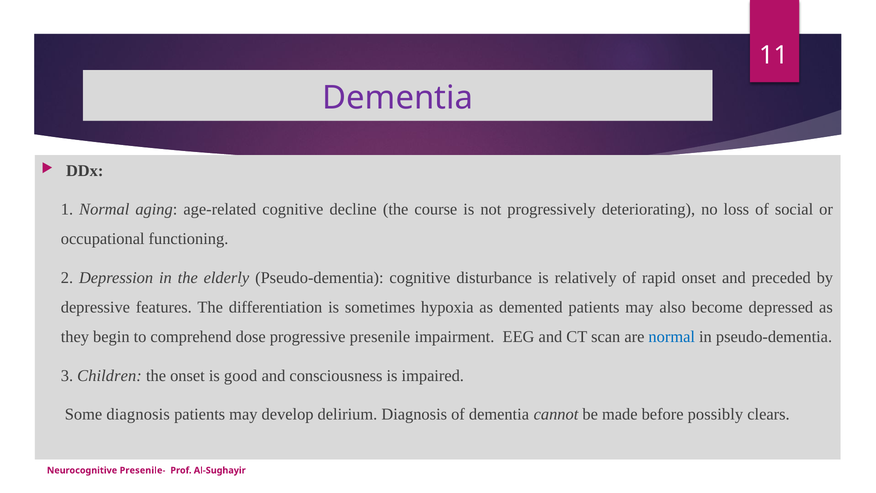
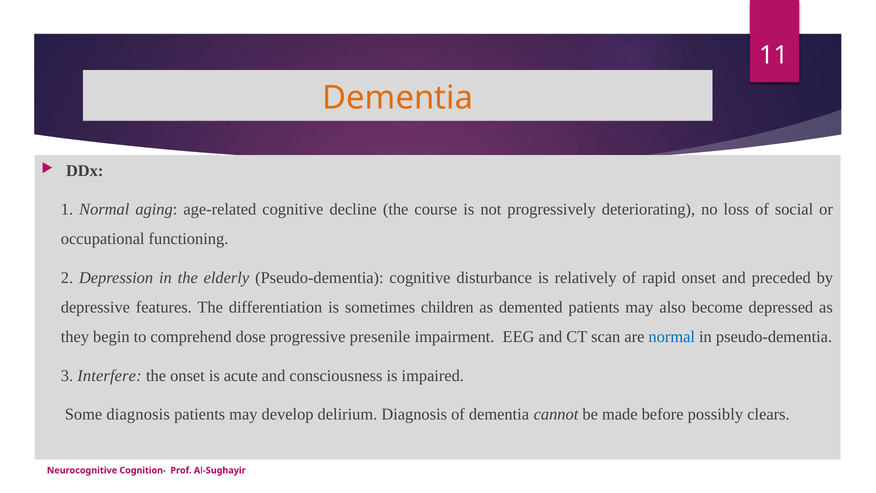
Dementia at (398, 98) colour: purple -> orange
hypoxia: hypoxia -> children
Children: Children -> Interfere
good: good -> acute
Presenile-: Presenile- -> Cognition-
